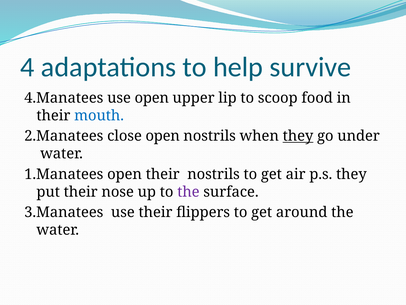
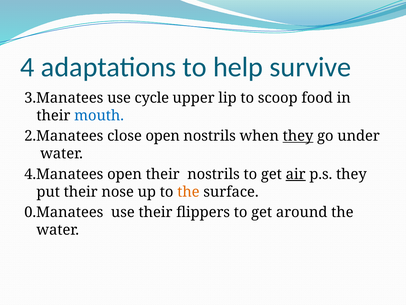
4.Manatees: 4.Manatees -> 3.Manatees
use open: open -> cycle
1.Manatees: 1.Manatees -> 4.Manatees
air underline: none -> present
the at (188, 192) colour: purple -> orange
3.Manatees: 3.Manatees -> 0.Manatees
